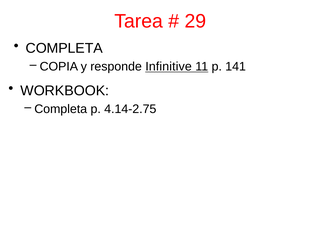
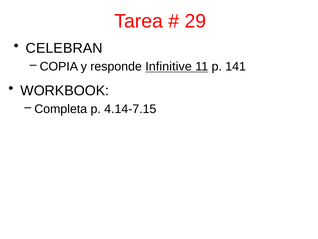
COMPLETA at (64, 48): COMPLETA -> CELEBRAN
4.14-2.75: 4.14-2.75 -> 4.14-7.15
